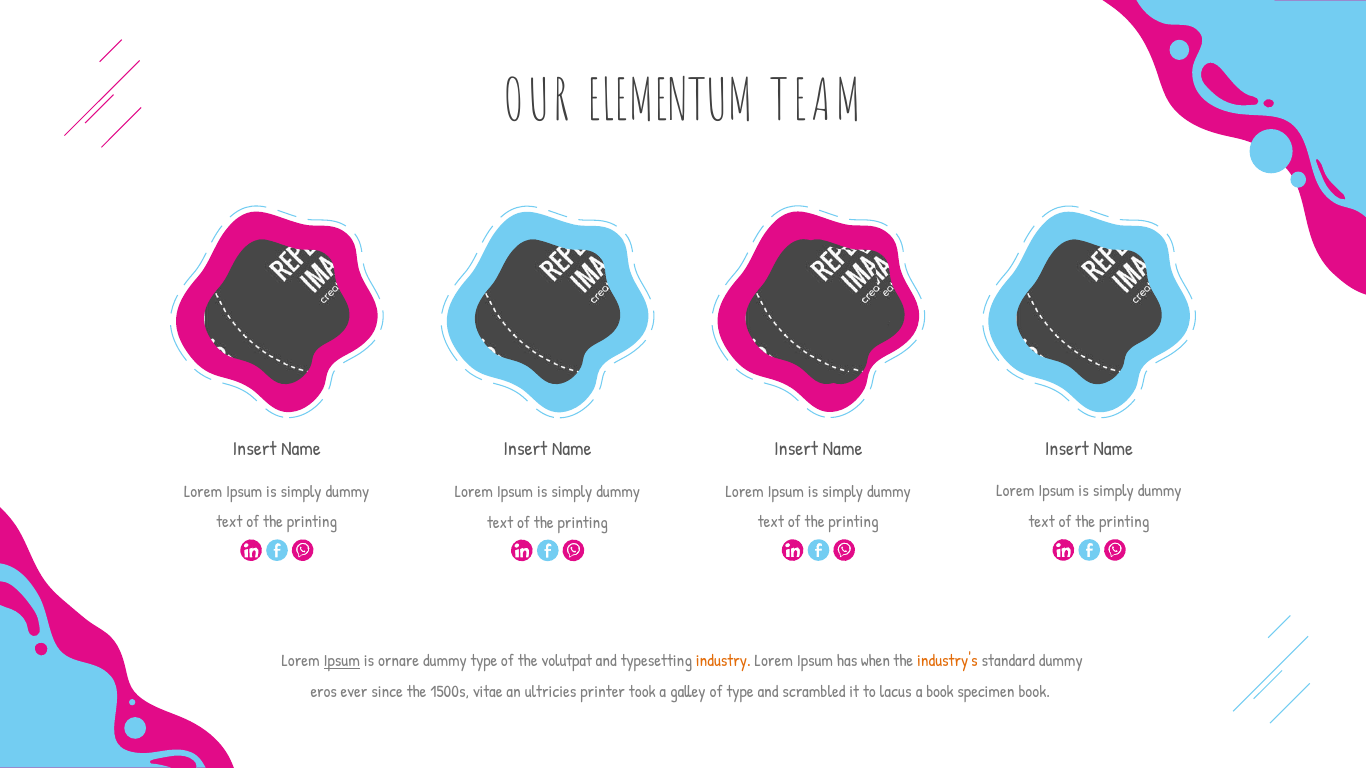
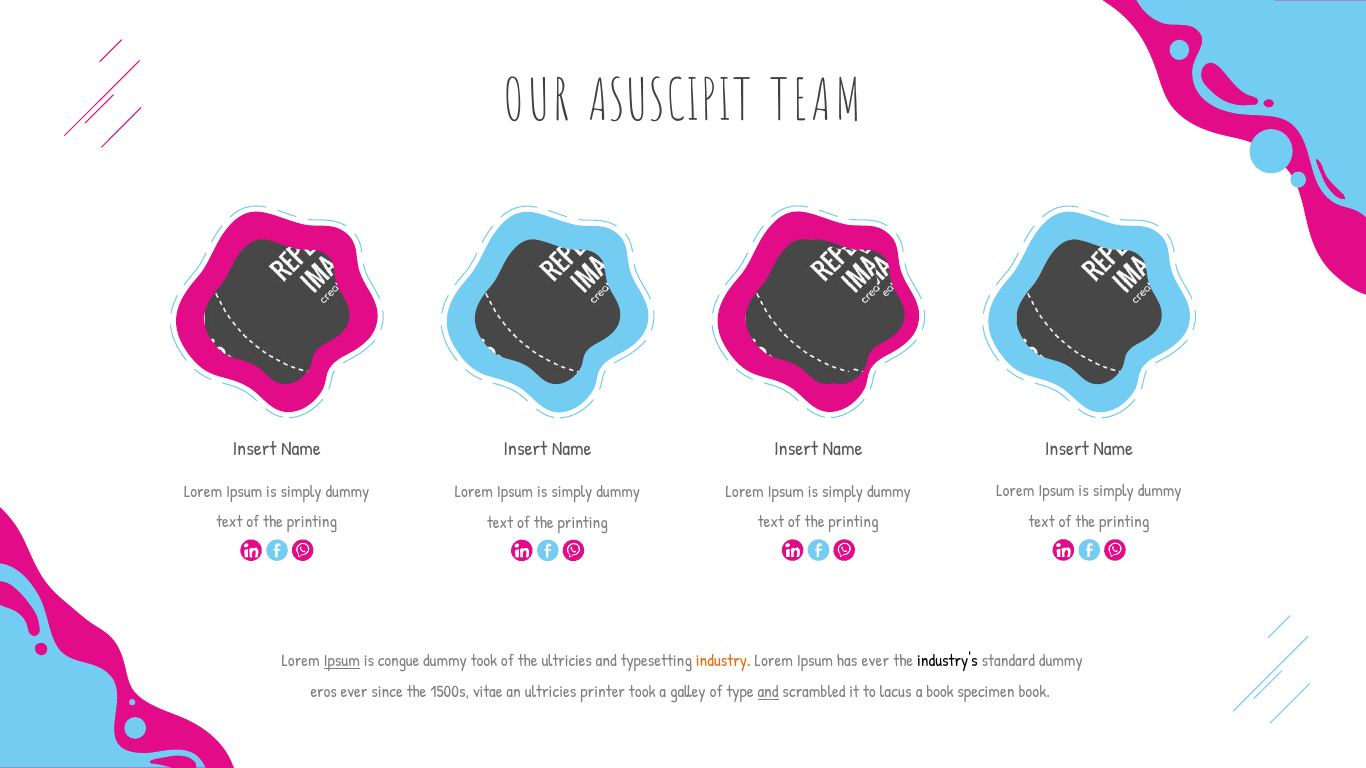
ELEMENTUM: ELEMENTUM -> ASUSCIPIT
ornare: ornare -> congue
dummy type: type -> took
the volutpat: volutpat -> ultricies
has when: when -> ever
industry's colour: orange -> black
and at (768, 692) underline: none -> present
